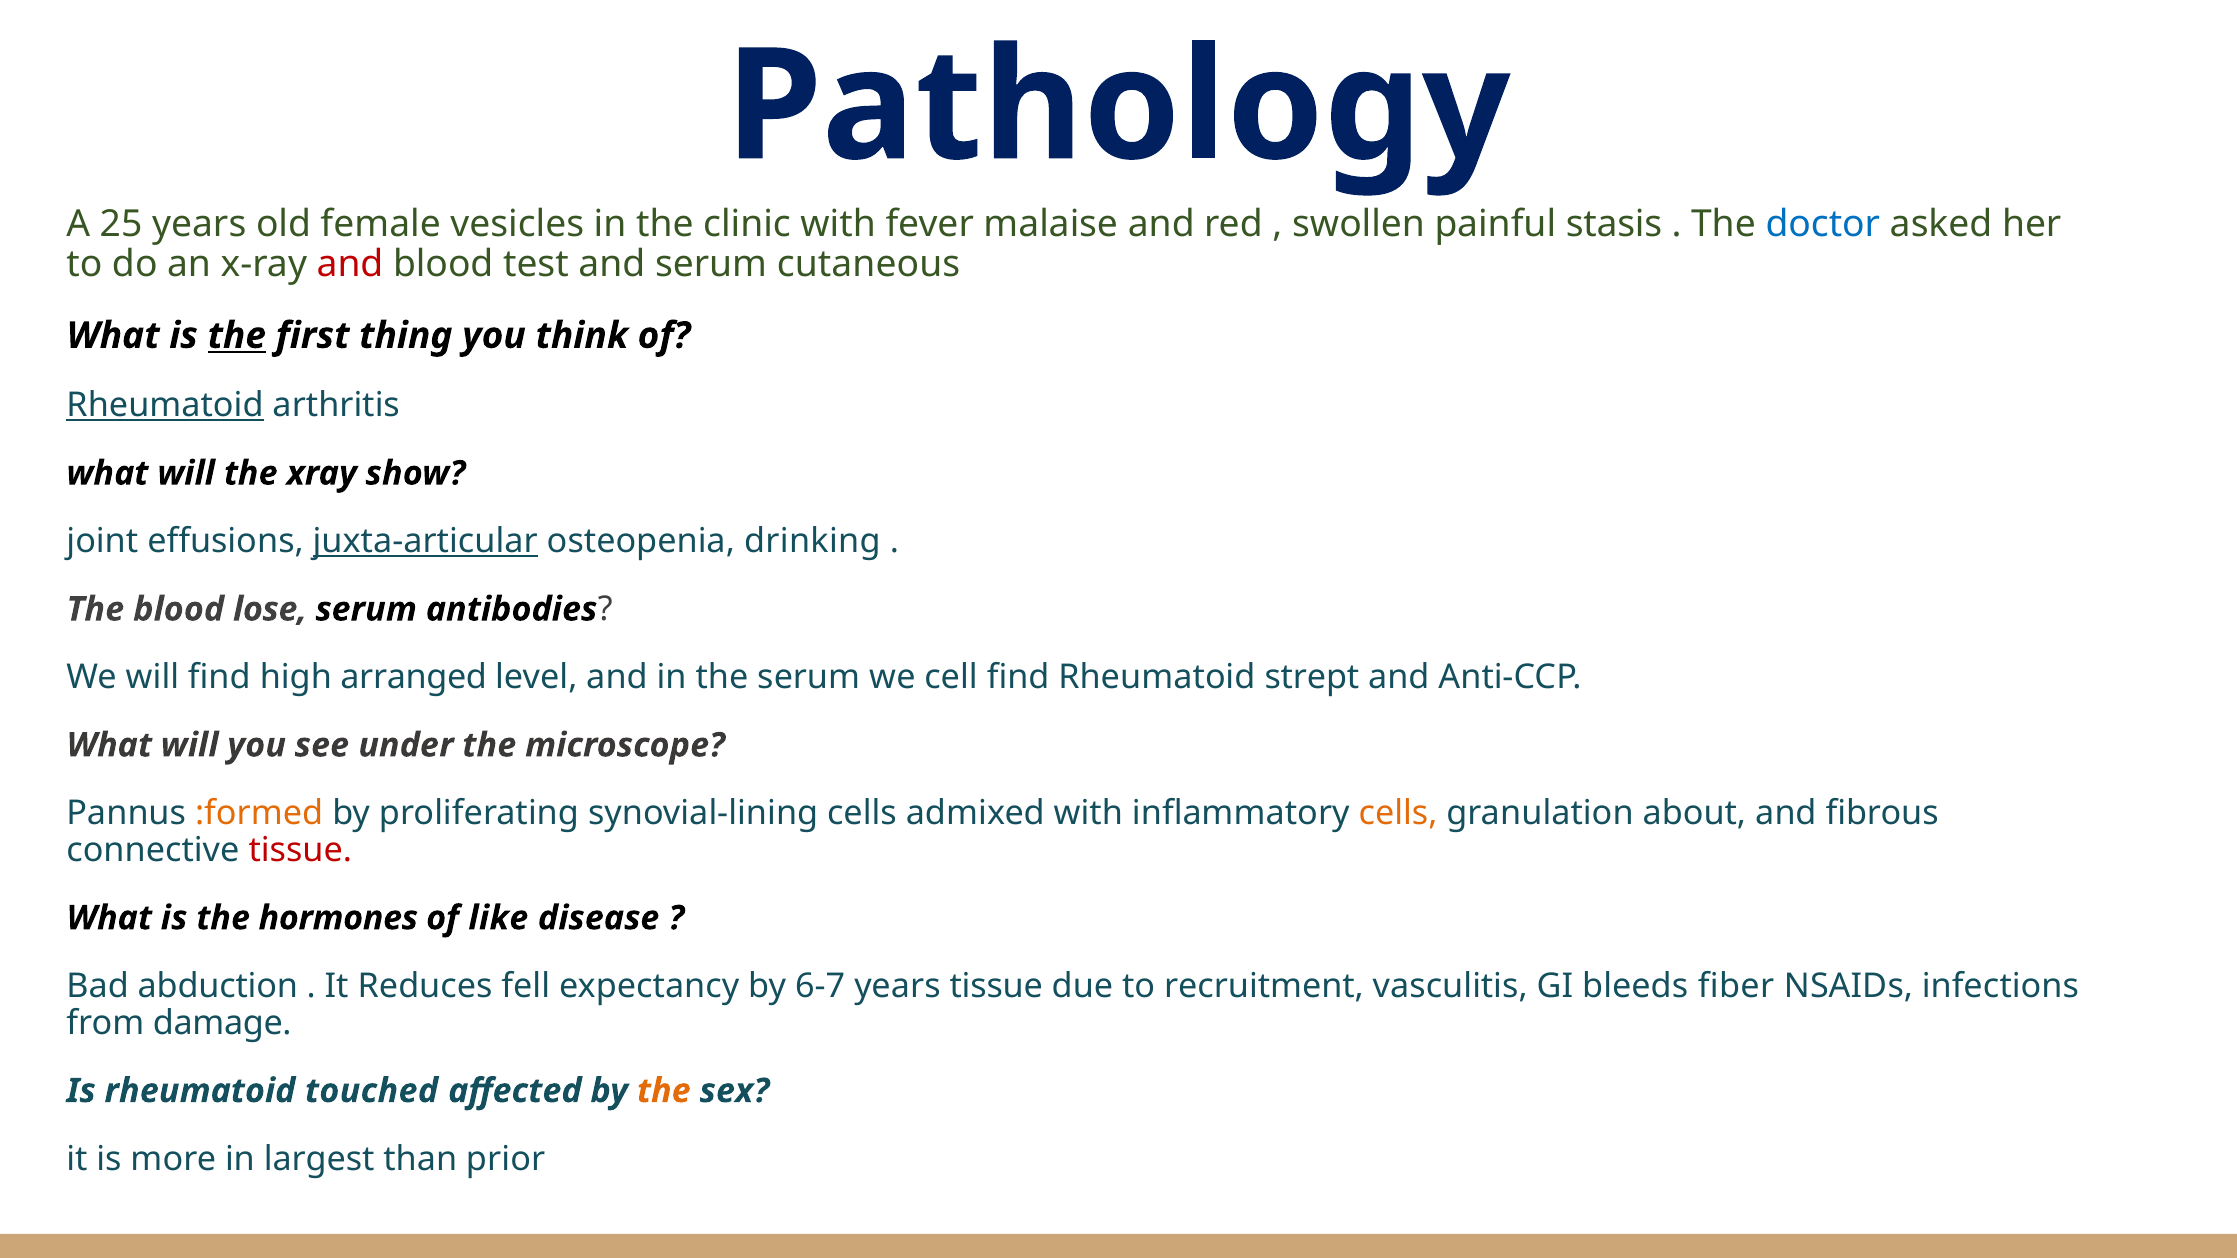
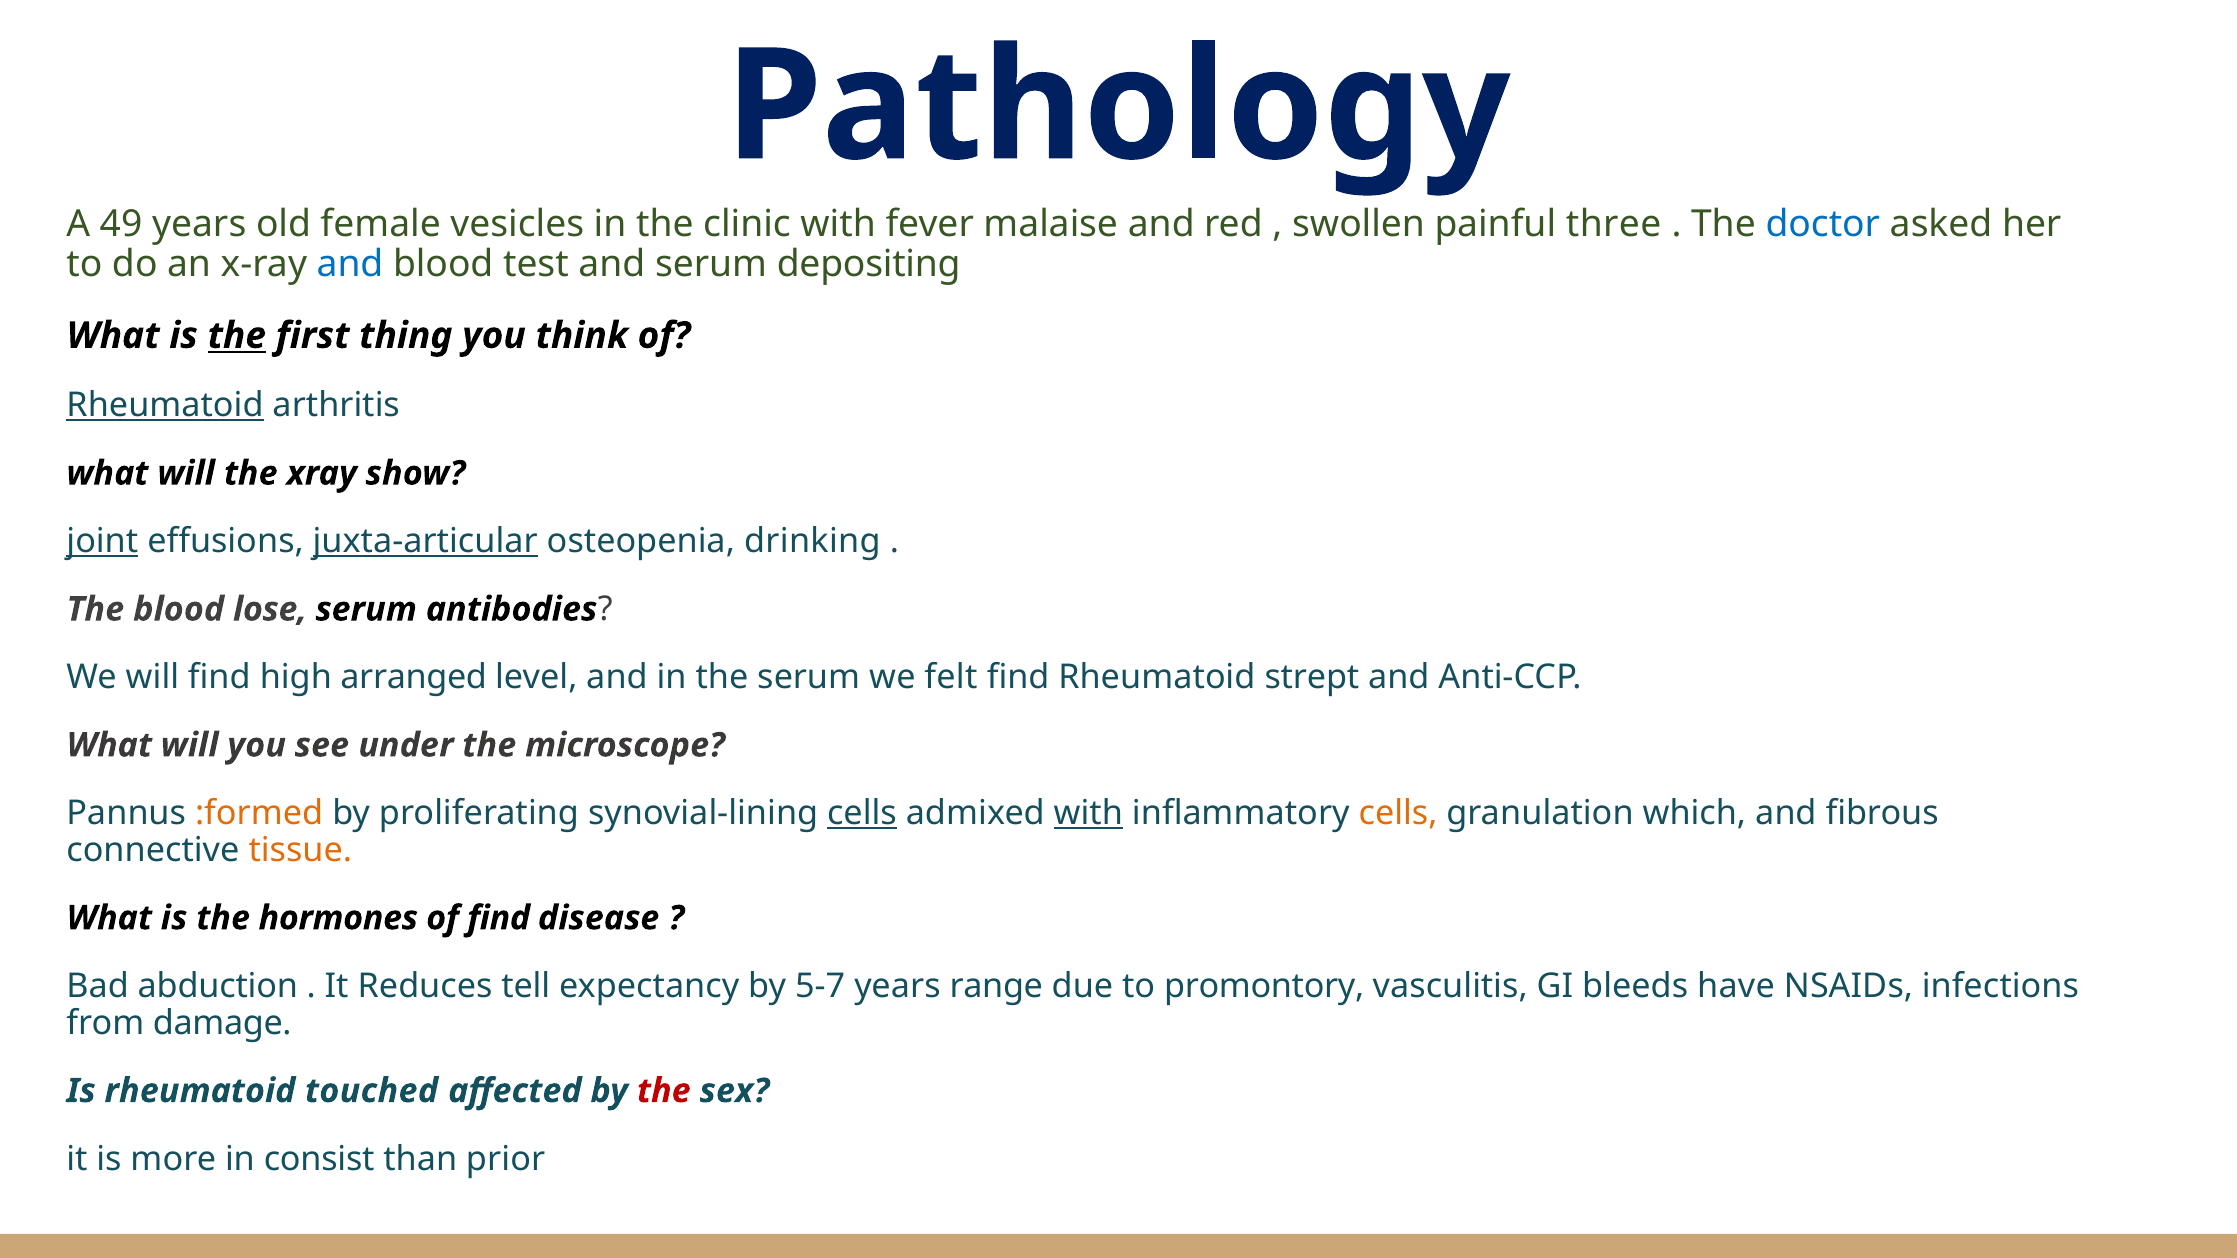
25: 25 -> 49
stasis: stasis -> three
and at (350, 264) colour: red -> blue
cutaneous: cutaneous -> depositing
joint underline: none -> present
cell: cell -> felt
cells at (862, 813) underline: none -> present
with at (1088, 813) underline: none -> present
about: about -> which
tissue at (300, 850) colour: red -> orange
of like: like -> find
fell: fell -> tell
6-7: 6-7 -> 5-7
years tissue: tissue -> range
recruitment: recruitment -> promontory
fiber: fiber -> have
the at (664, 1091) colour: orange -> red
largest: largest -> consist
